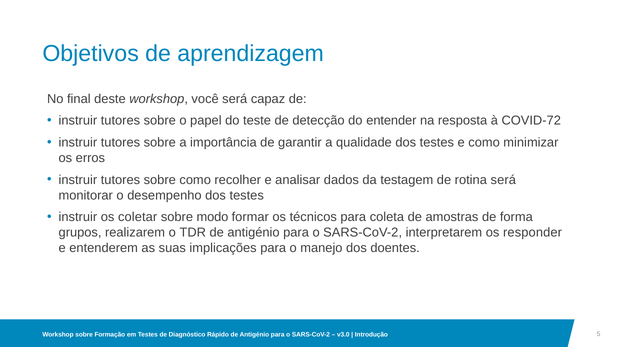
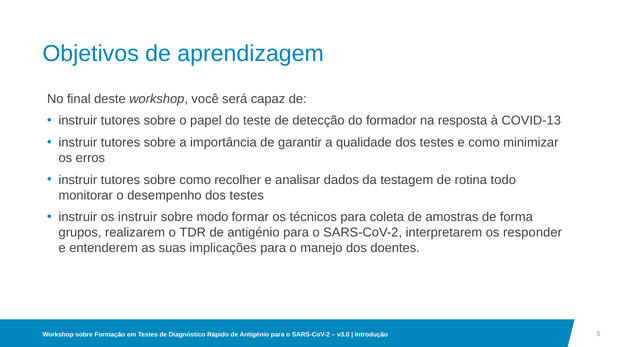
entender: entender -> formador
COVID-72: COVID-72 -> COVID-13
rotina será: será -> todo
os coletar: coletar -> instruir
